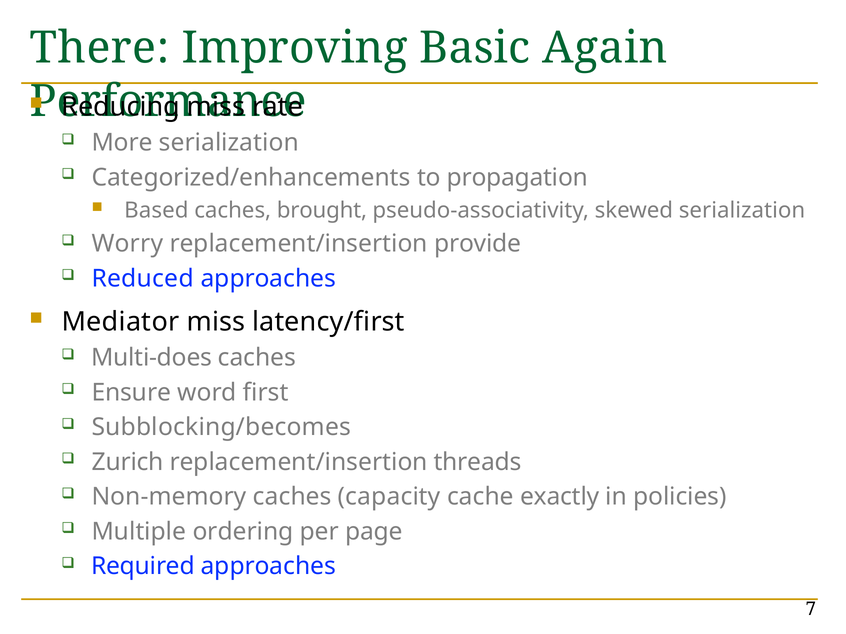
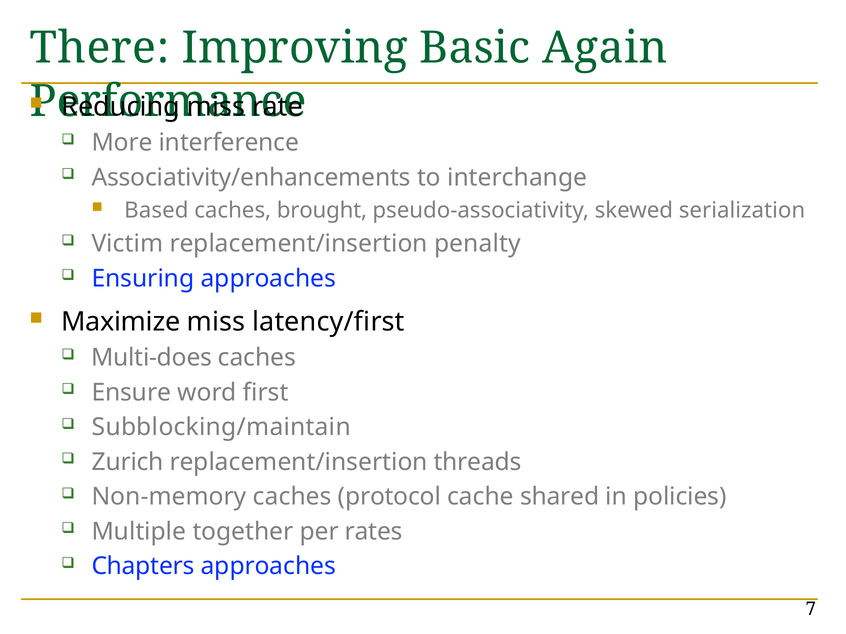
More serialization: serialization -> interference
Categorized/enhancements: Categorized/enhancements -> Associativity/enhancements
propagation: propagation -> interchange
Worry: Worry -> Victim
provide: provide -> penalty
Reduced: Reduced -> Ensuring
Mediator: Mediator -> Maximize
Subblocking/becomes: Subblocking/becomes -> Subblocking/maintain
capacity: capacity -> protocol
exactly: exactly -> shared
ordering: ordering -> together
page: page -> rates
Required: Required -> Chapters
